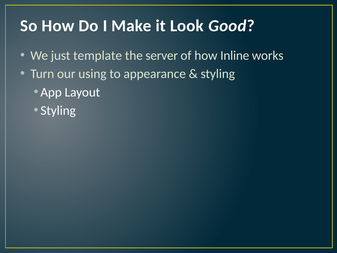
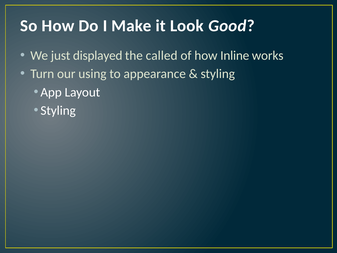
template: template -> displayed
server: server -> called
